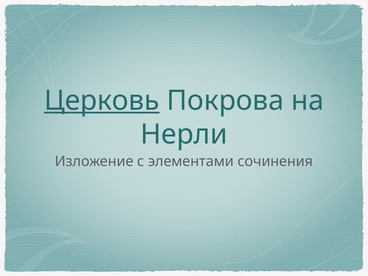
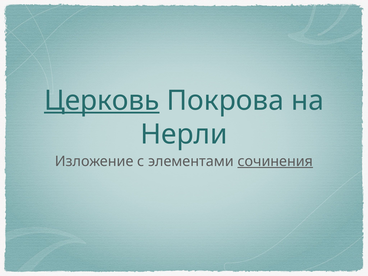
сочинения underline: none -> present
